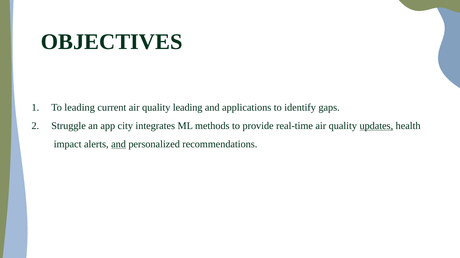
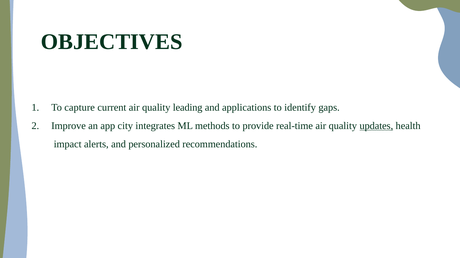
To leading: leading -> capture
Struggle: Struggle -> Improve
and at (119, 145) underline: present -> none
